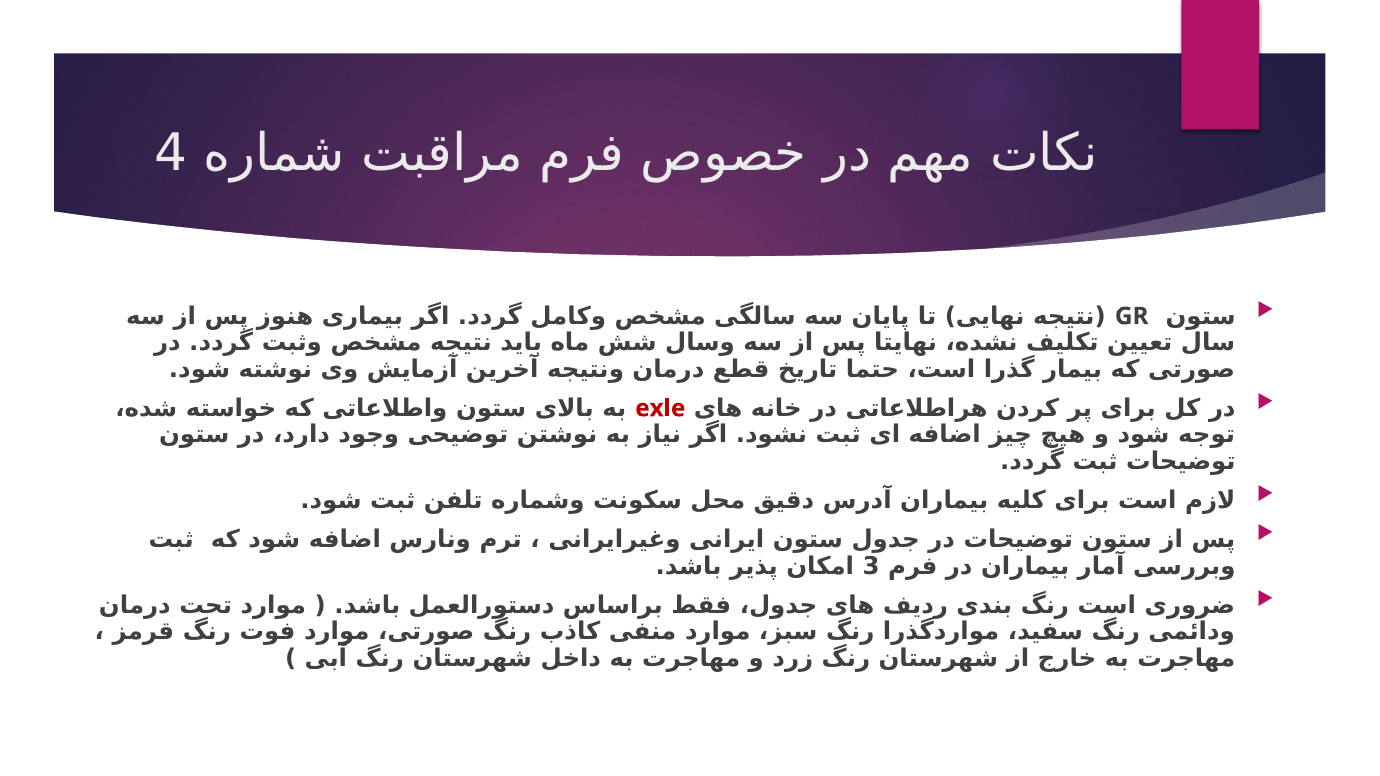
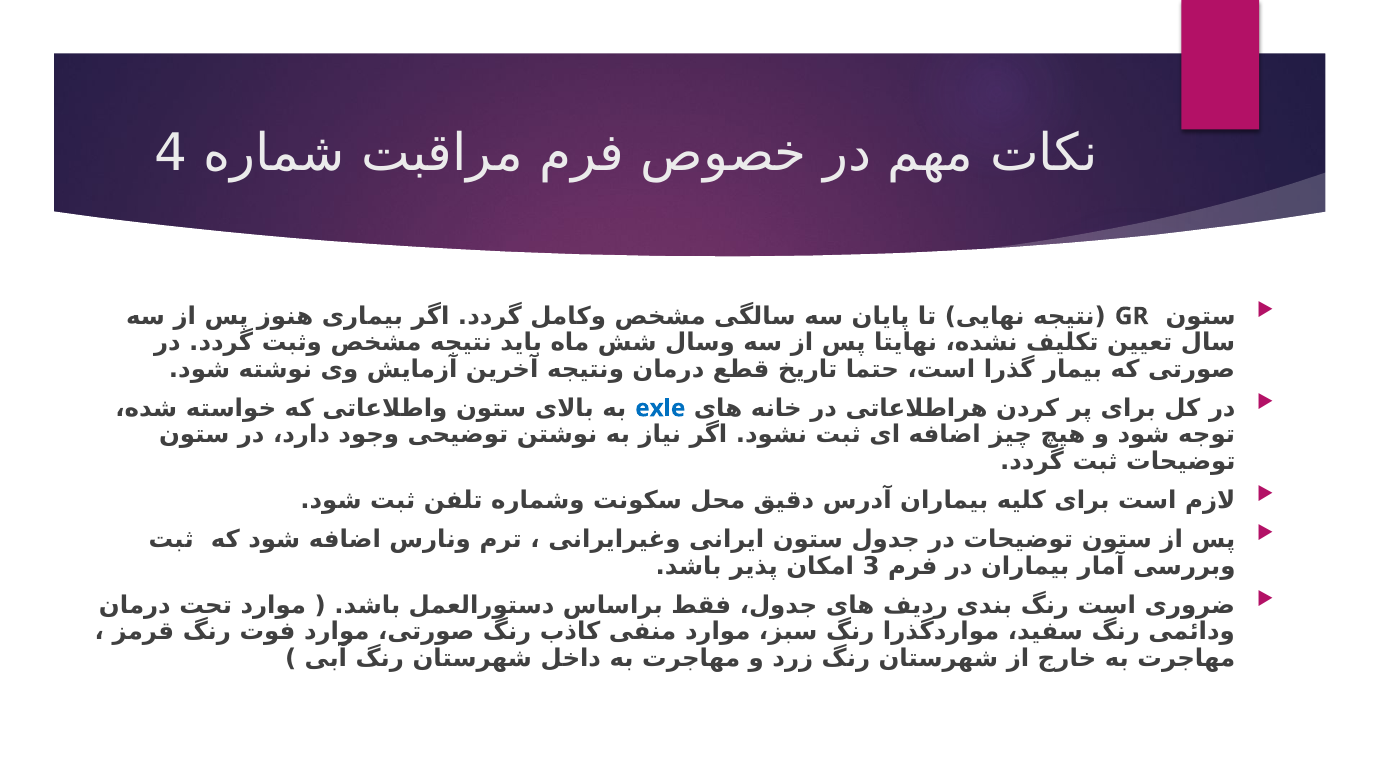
exle colour: red -> blue
